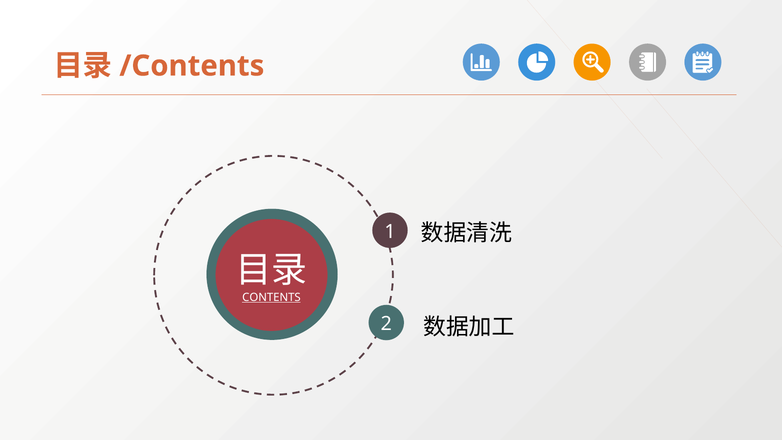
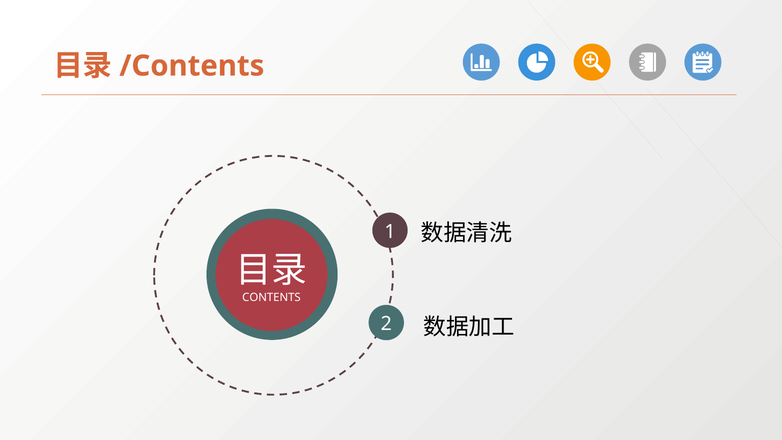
CONTENTS underline: present -> none
